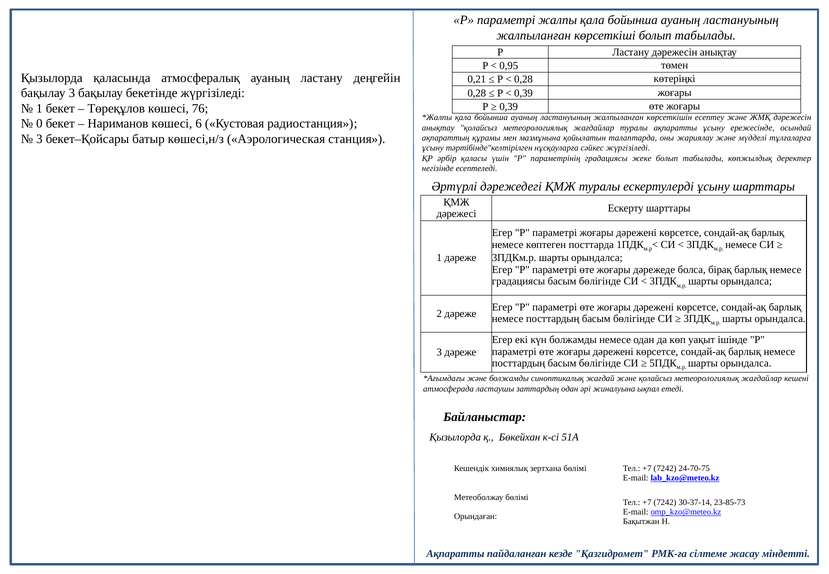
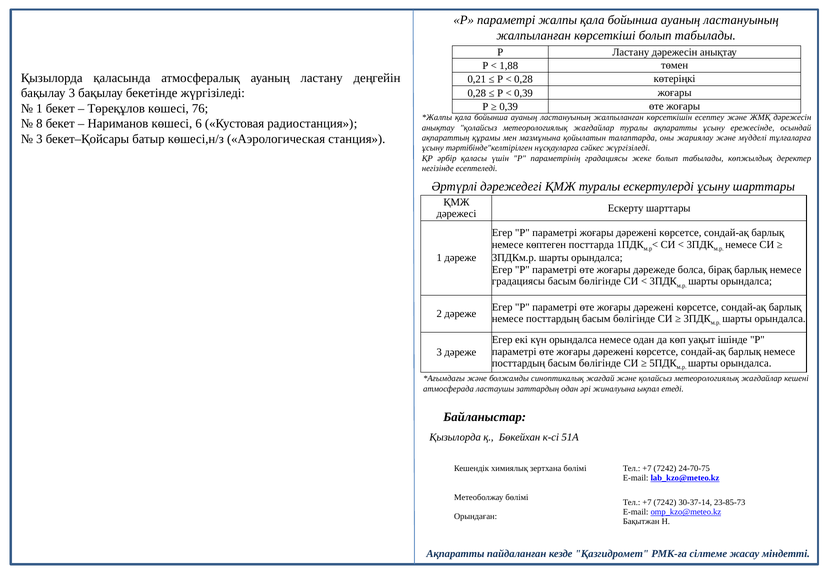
0,95: 0,95 -> 1,88
0: 0 -> 8
күн болжамды: болжамды -> орындалса
